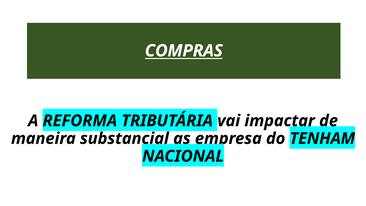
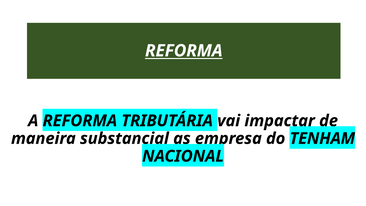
COMPRAS at (184, 51): COMPRAS -> REFORMA
